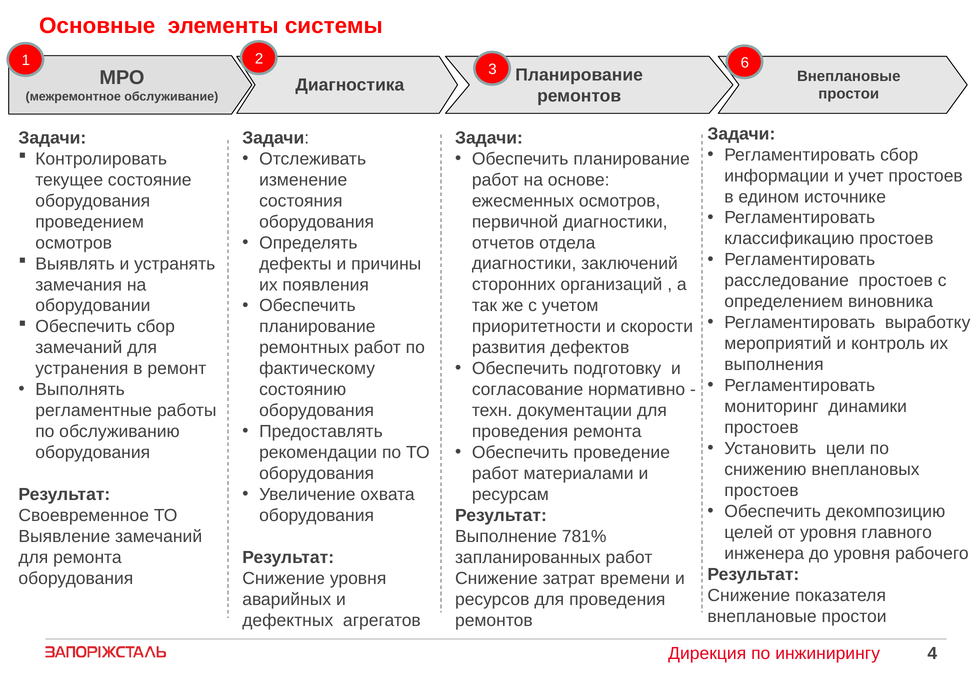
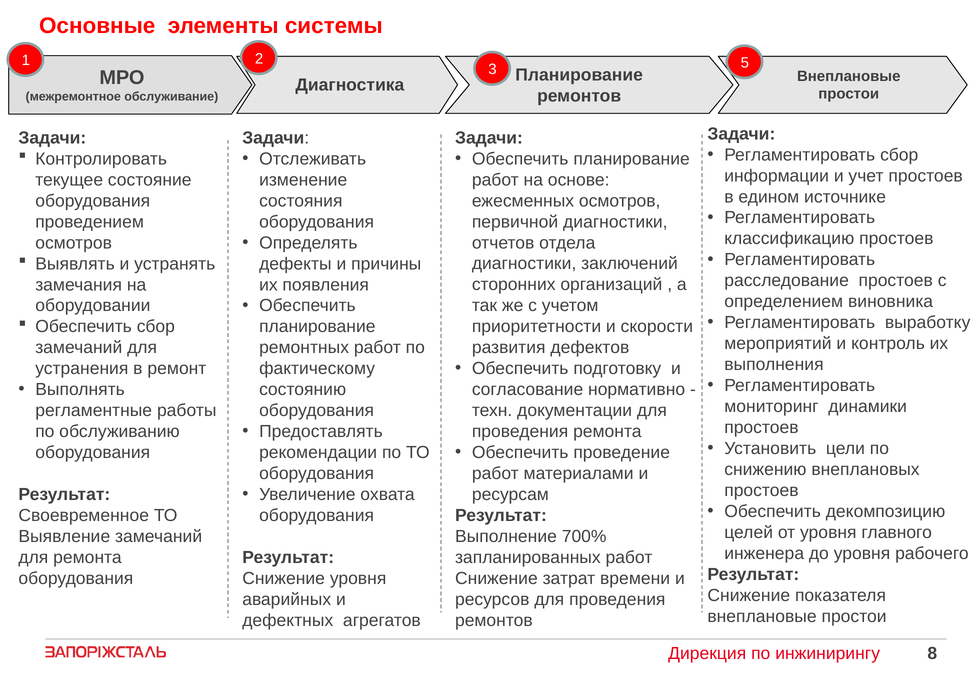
6: 6 -> 5
781%: 781% -> 700%
4: 4 -> 8
